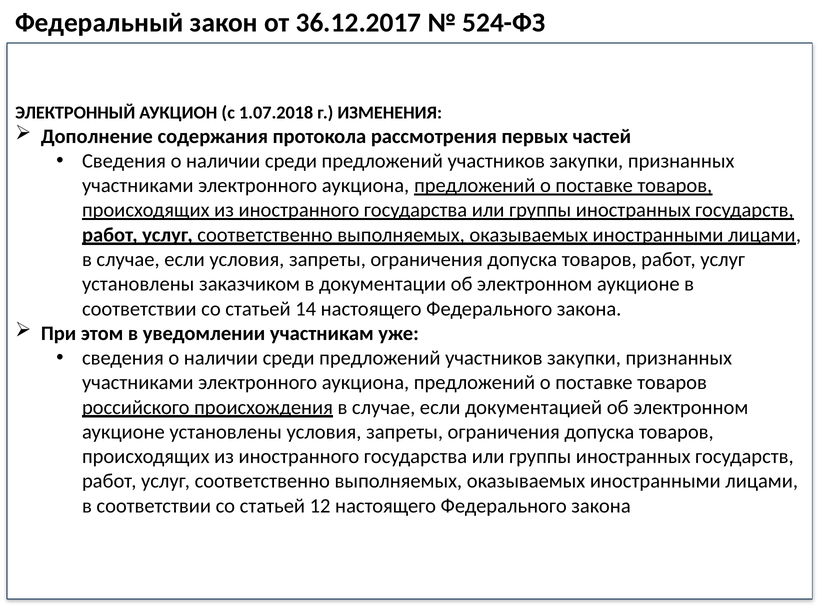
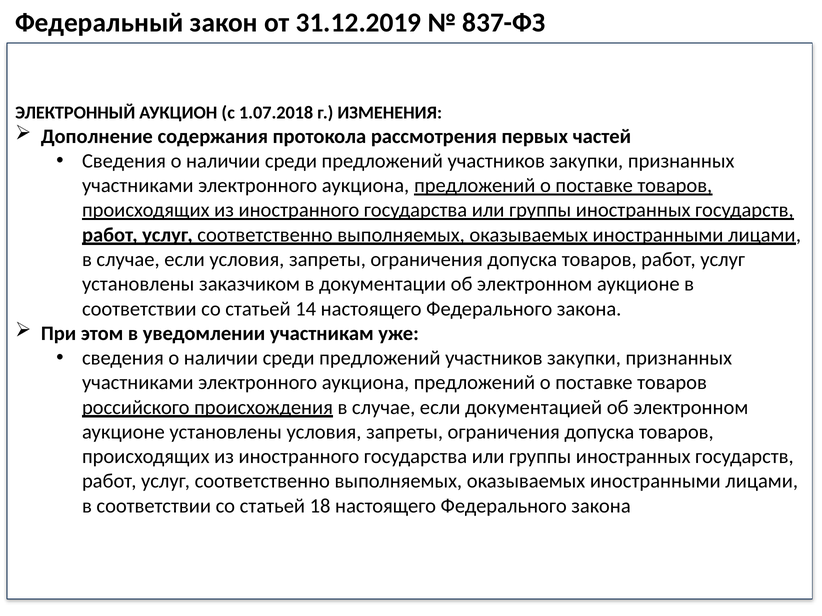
36.12.2017: 36.12.2017 -> 31.12.2019
524-ФЗ: 524-ФЗ -> 837-ФЗ
12: 12 -> 18
